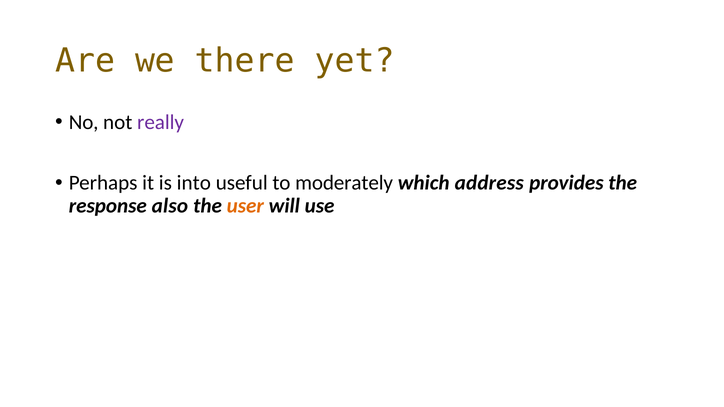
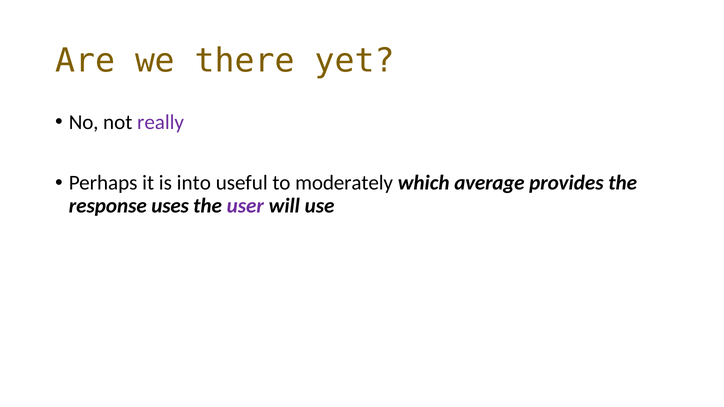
address: address -> average
also: also -> uses
user colour: orange -> purple
